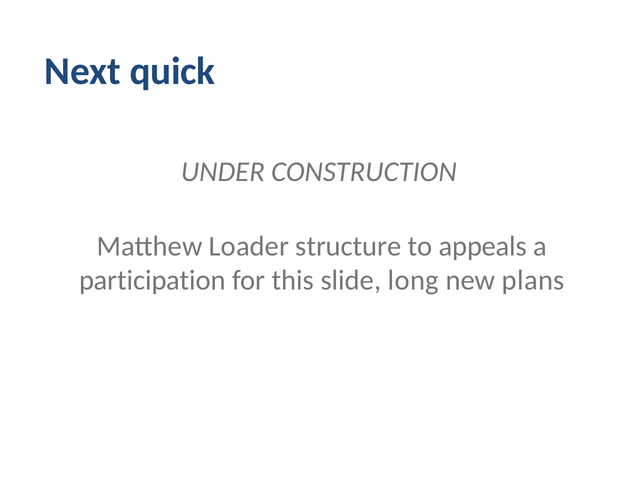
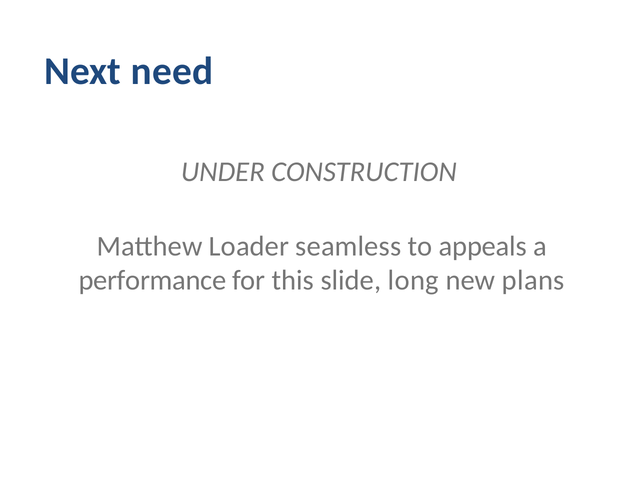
quick: quick -> need
structure: structure -> seamless
participation: participation -> performance
